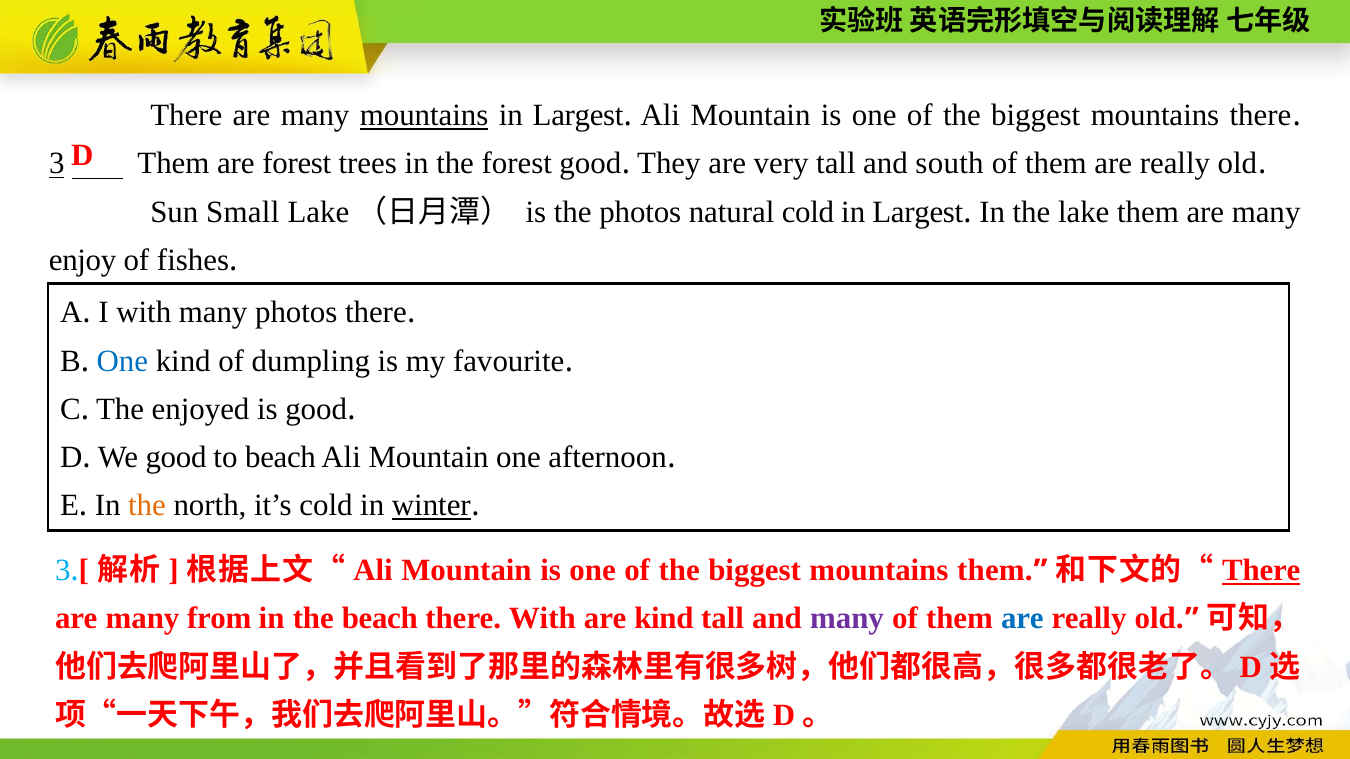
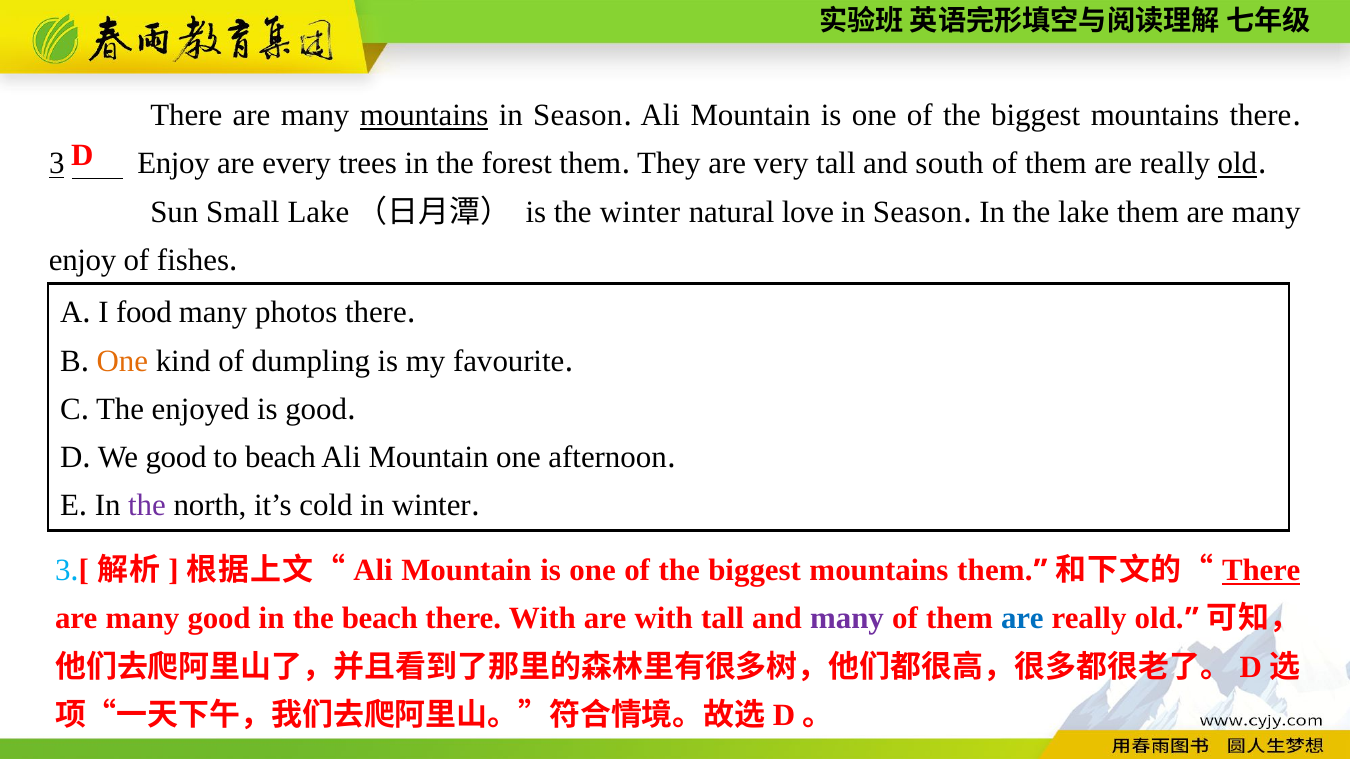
Largest at (578, 115): Largest -> Season
3 Them: Them -> Enjoy
are forest: forest -> every
forest good: good -> them
old at (1237, 164) underline: none -> present
the photos: photos -> winter
natural cold: cold -> love
Largest at (918, 212): Largest -> Season
I with: with -> food
One at (122, 361) colour: blue -> orange
the at (147, 506) colour: orange -> purple
winter at (431, 506) underline: present -> none
many from: from -> good
are kind: kind -> with
